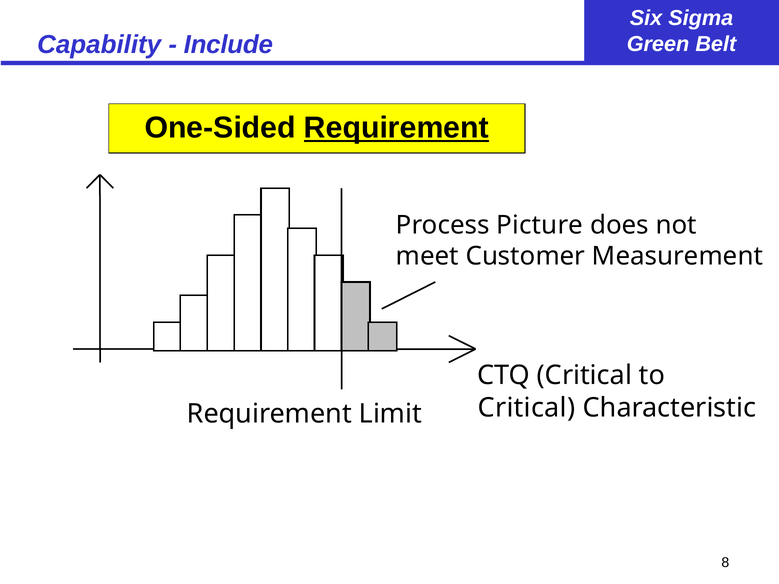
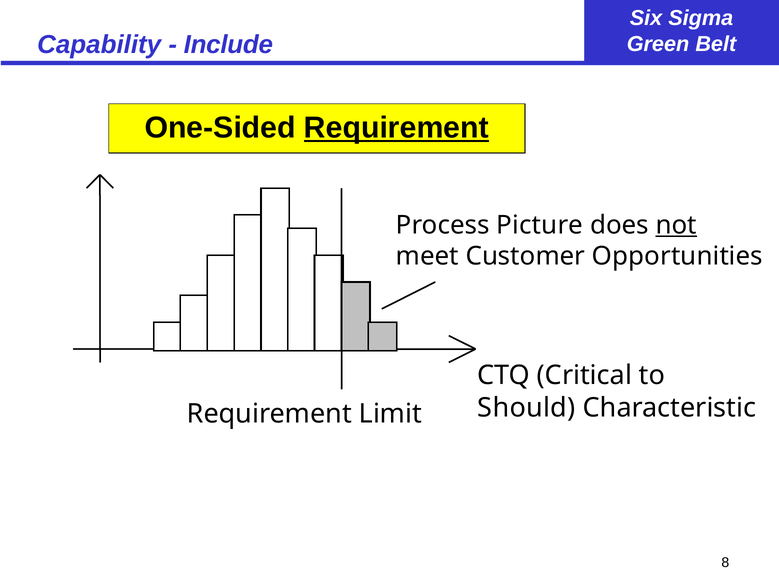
not underline: none -> present
Measurement: Measurement -> Opportunities
Critical at (526, 408): Critical -> Should
